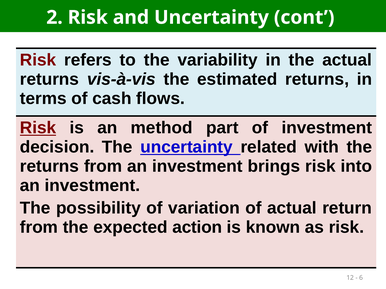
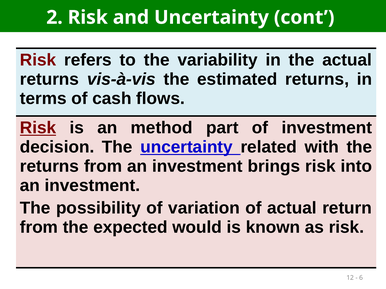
action: action -> would
